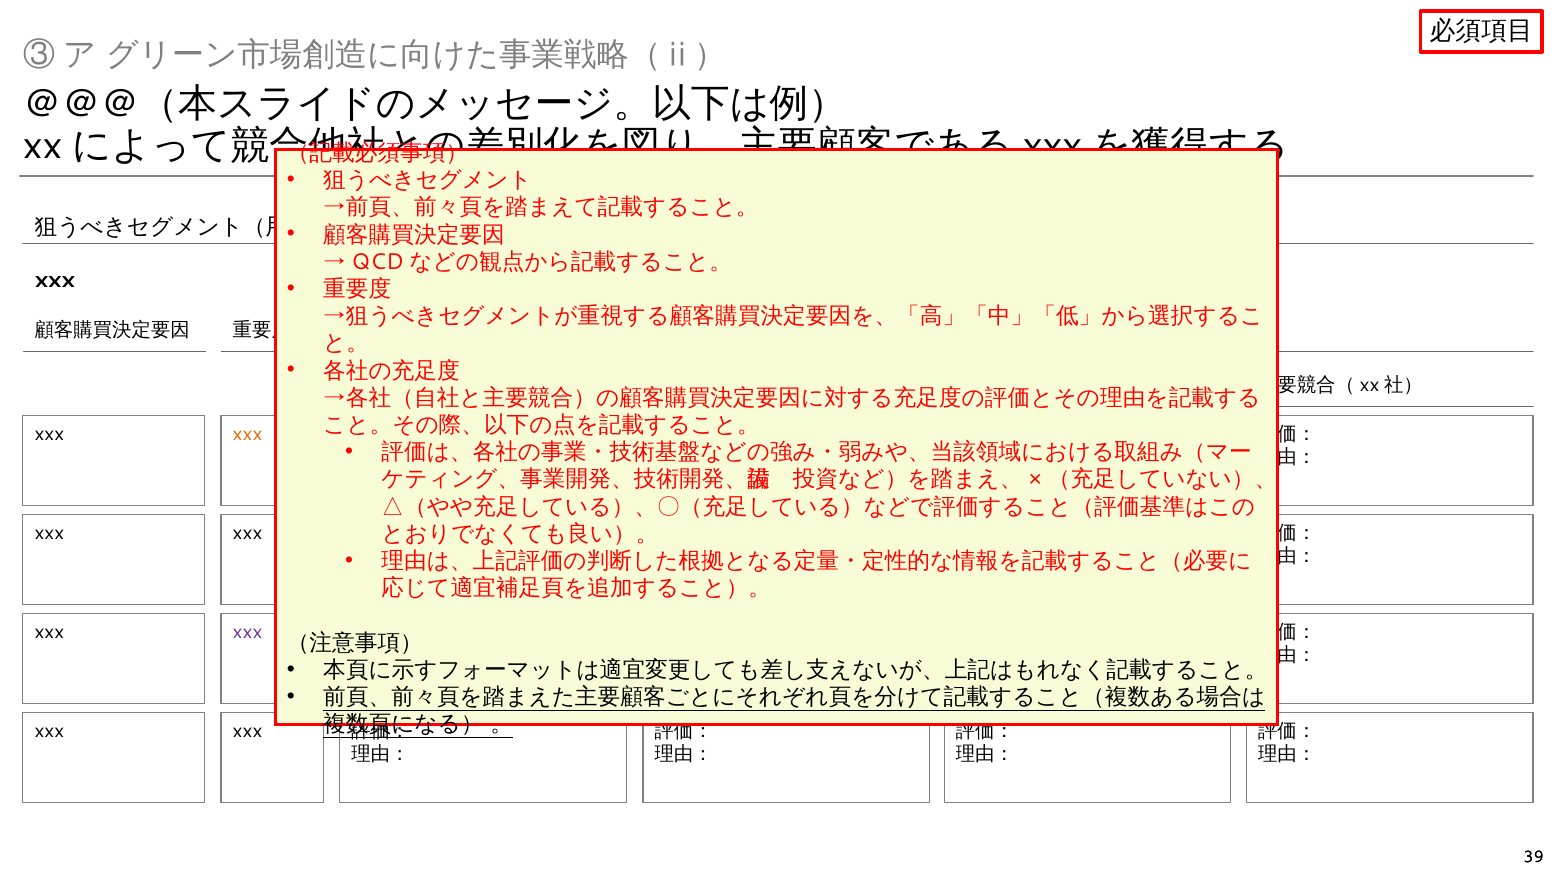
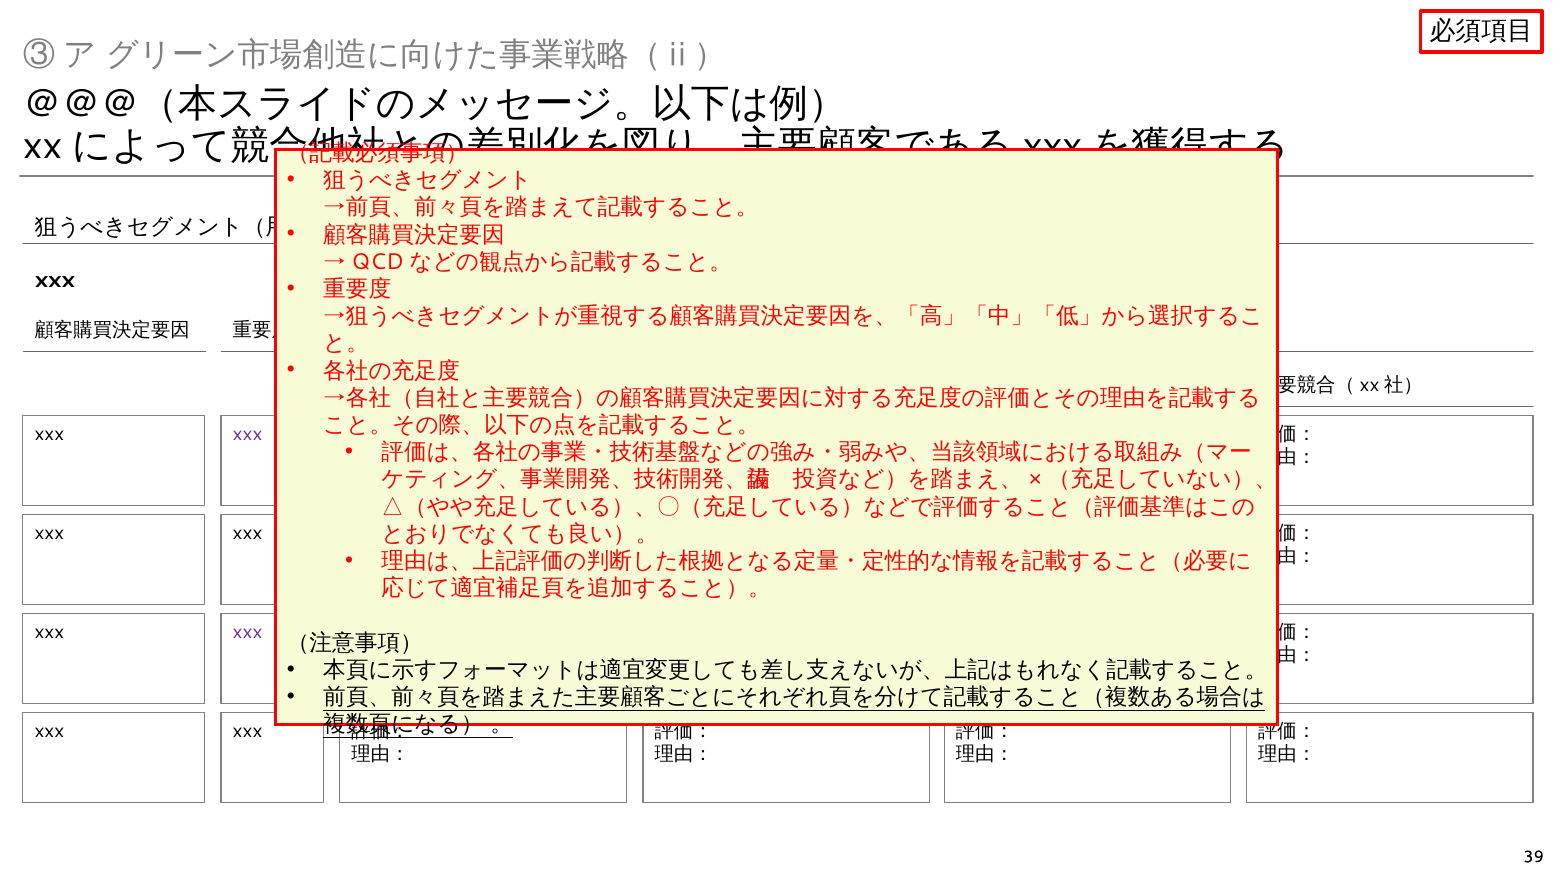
xxx at (248, 434) colour: orange -> purple
